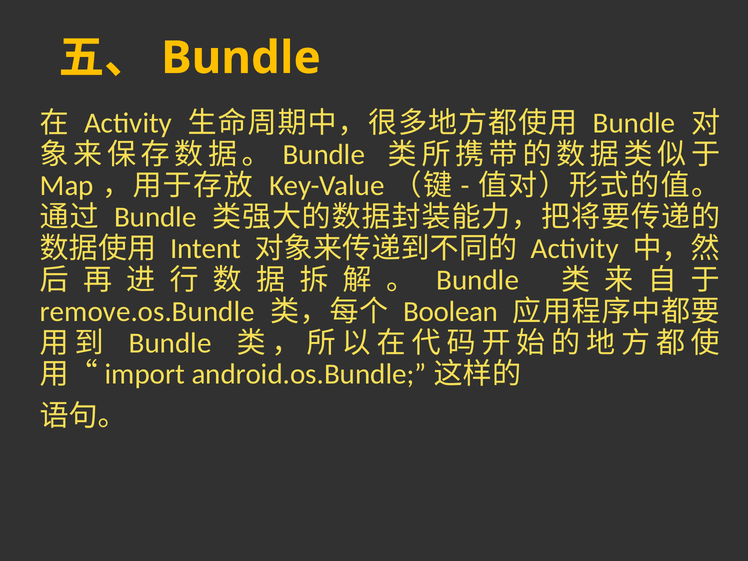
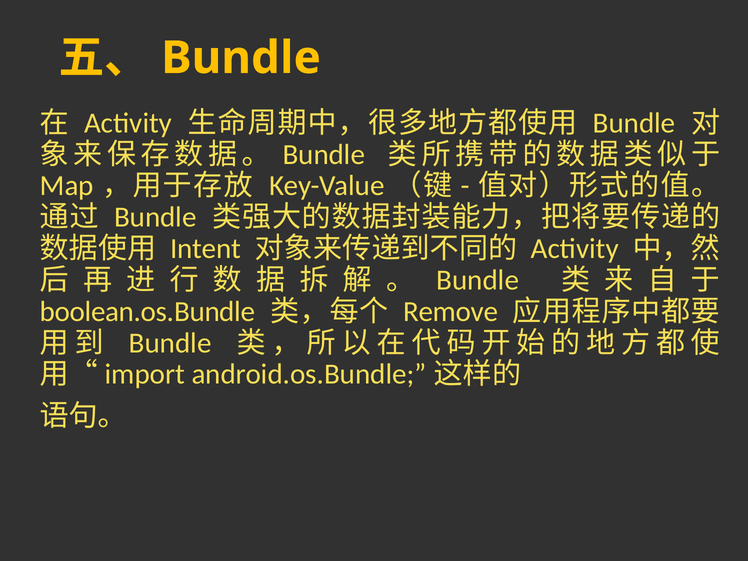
remove.os.Bundle: remove.os.Bundle -> boolean.os.Bundle
Boolean: Boolean -> Remove
